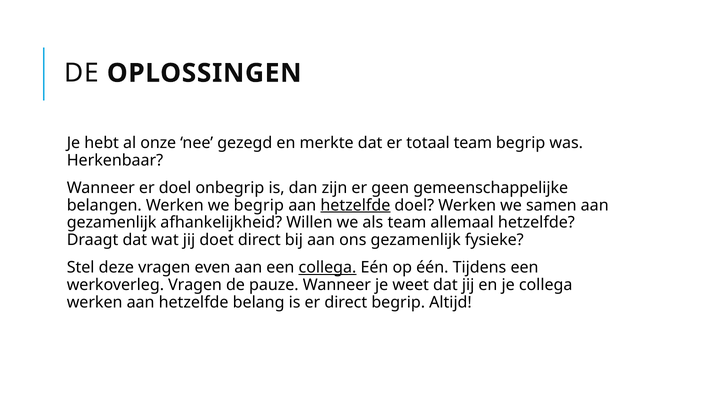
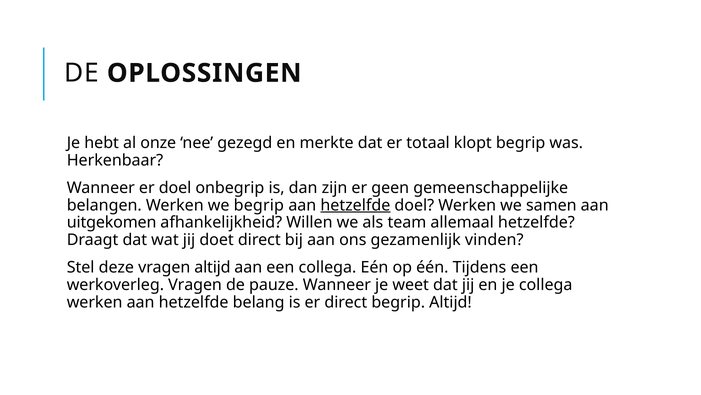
totaal team: team -> klopt
gezamenlijk at (112, 222): gezamenlijk -> uitgekomen
fysieke: fysieke -> vinden
vragen even: even -> altijd
collega at (327, 267) underline: present -> none
